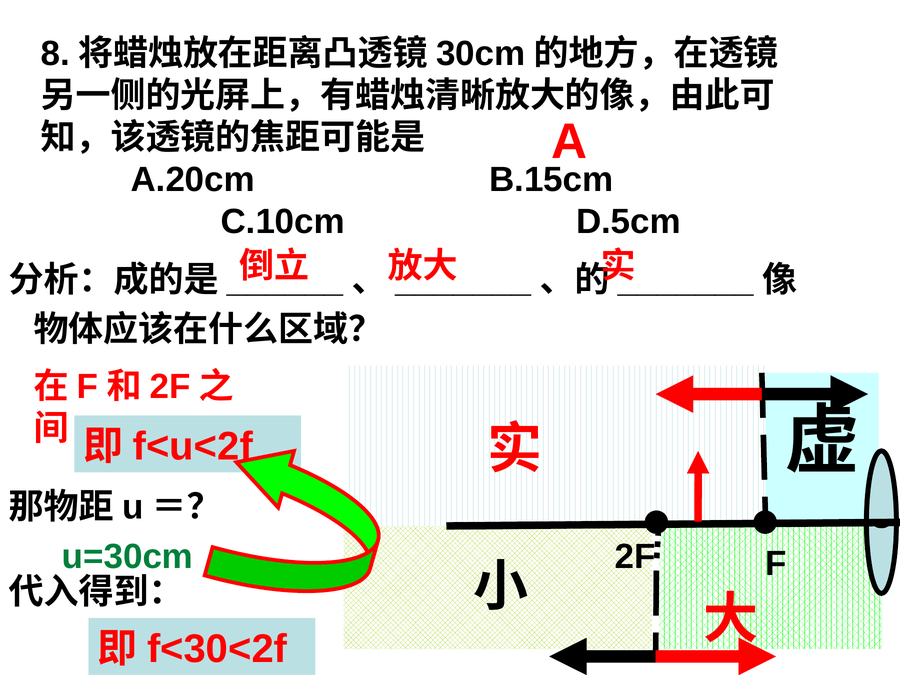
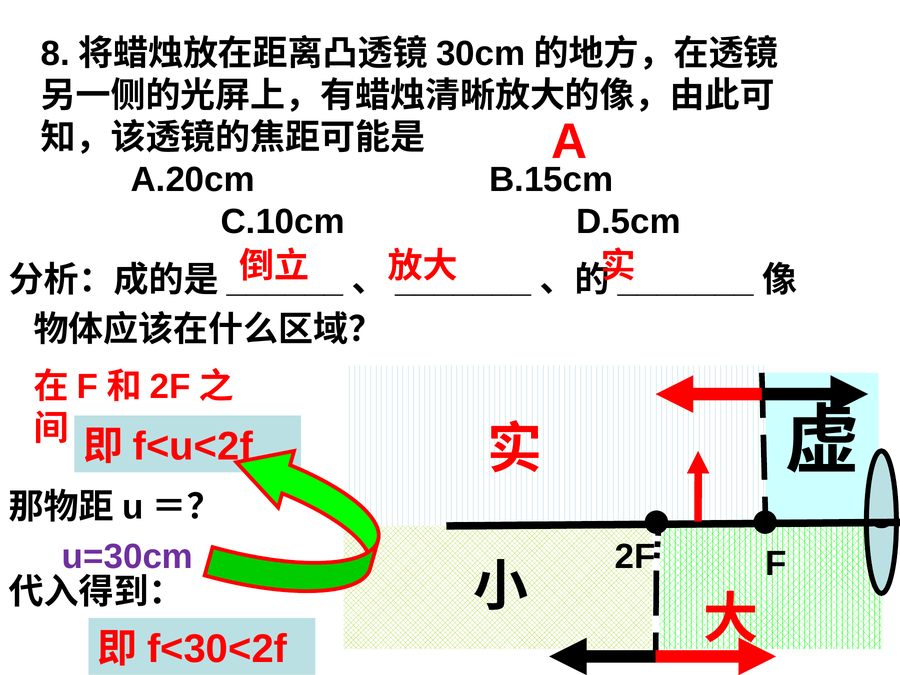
u=30cm colour: green -> purple
